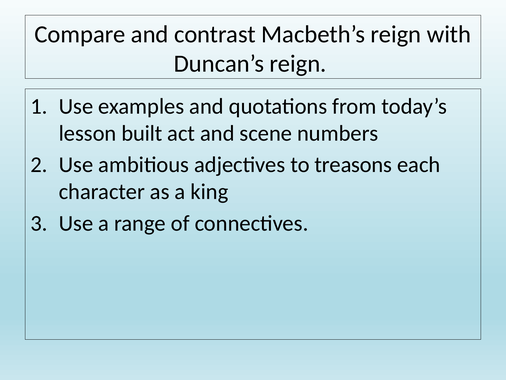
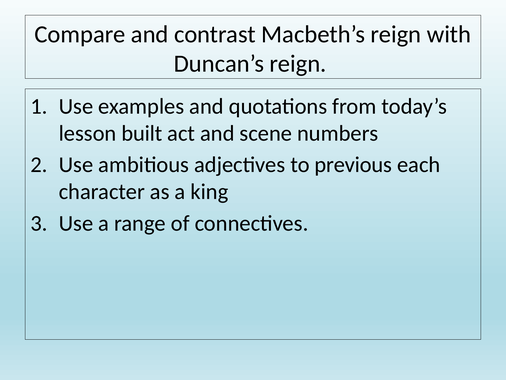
treasons: treasons -> previous
